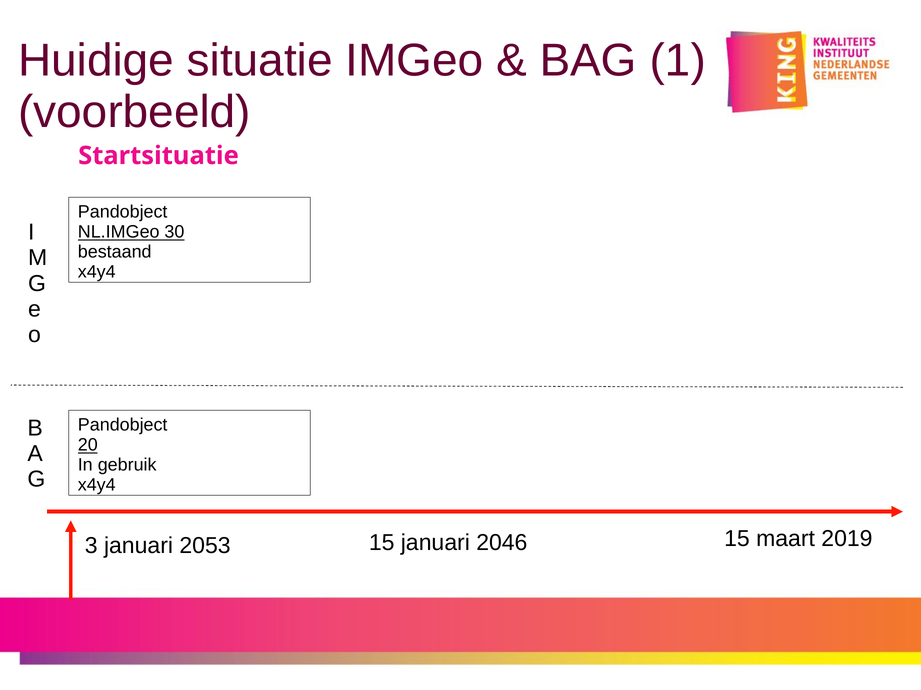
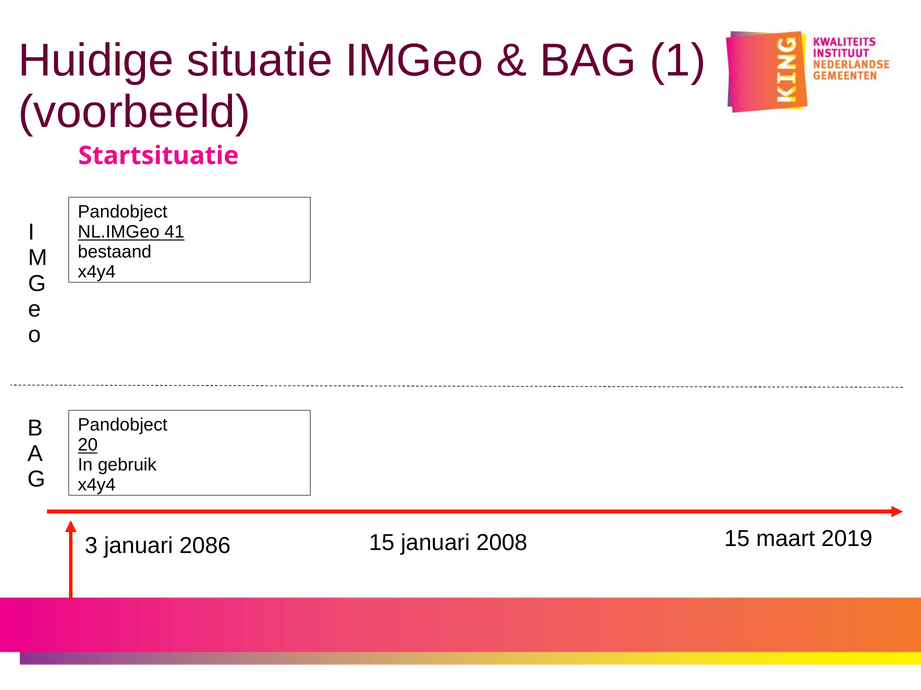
30: 30 -> 41
2046: 2046 -> 2008
2053: 2053 -> 2086
